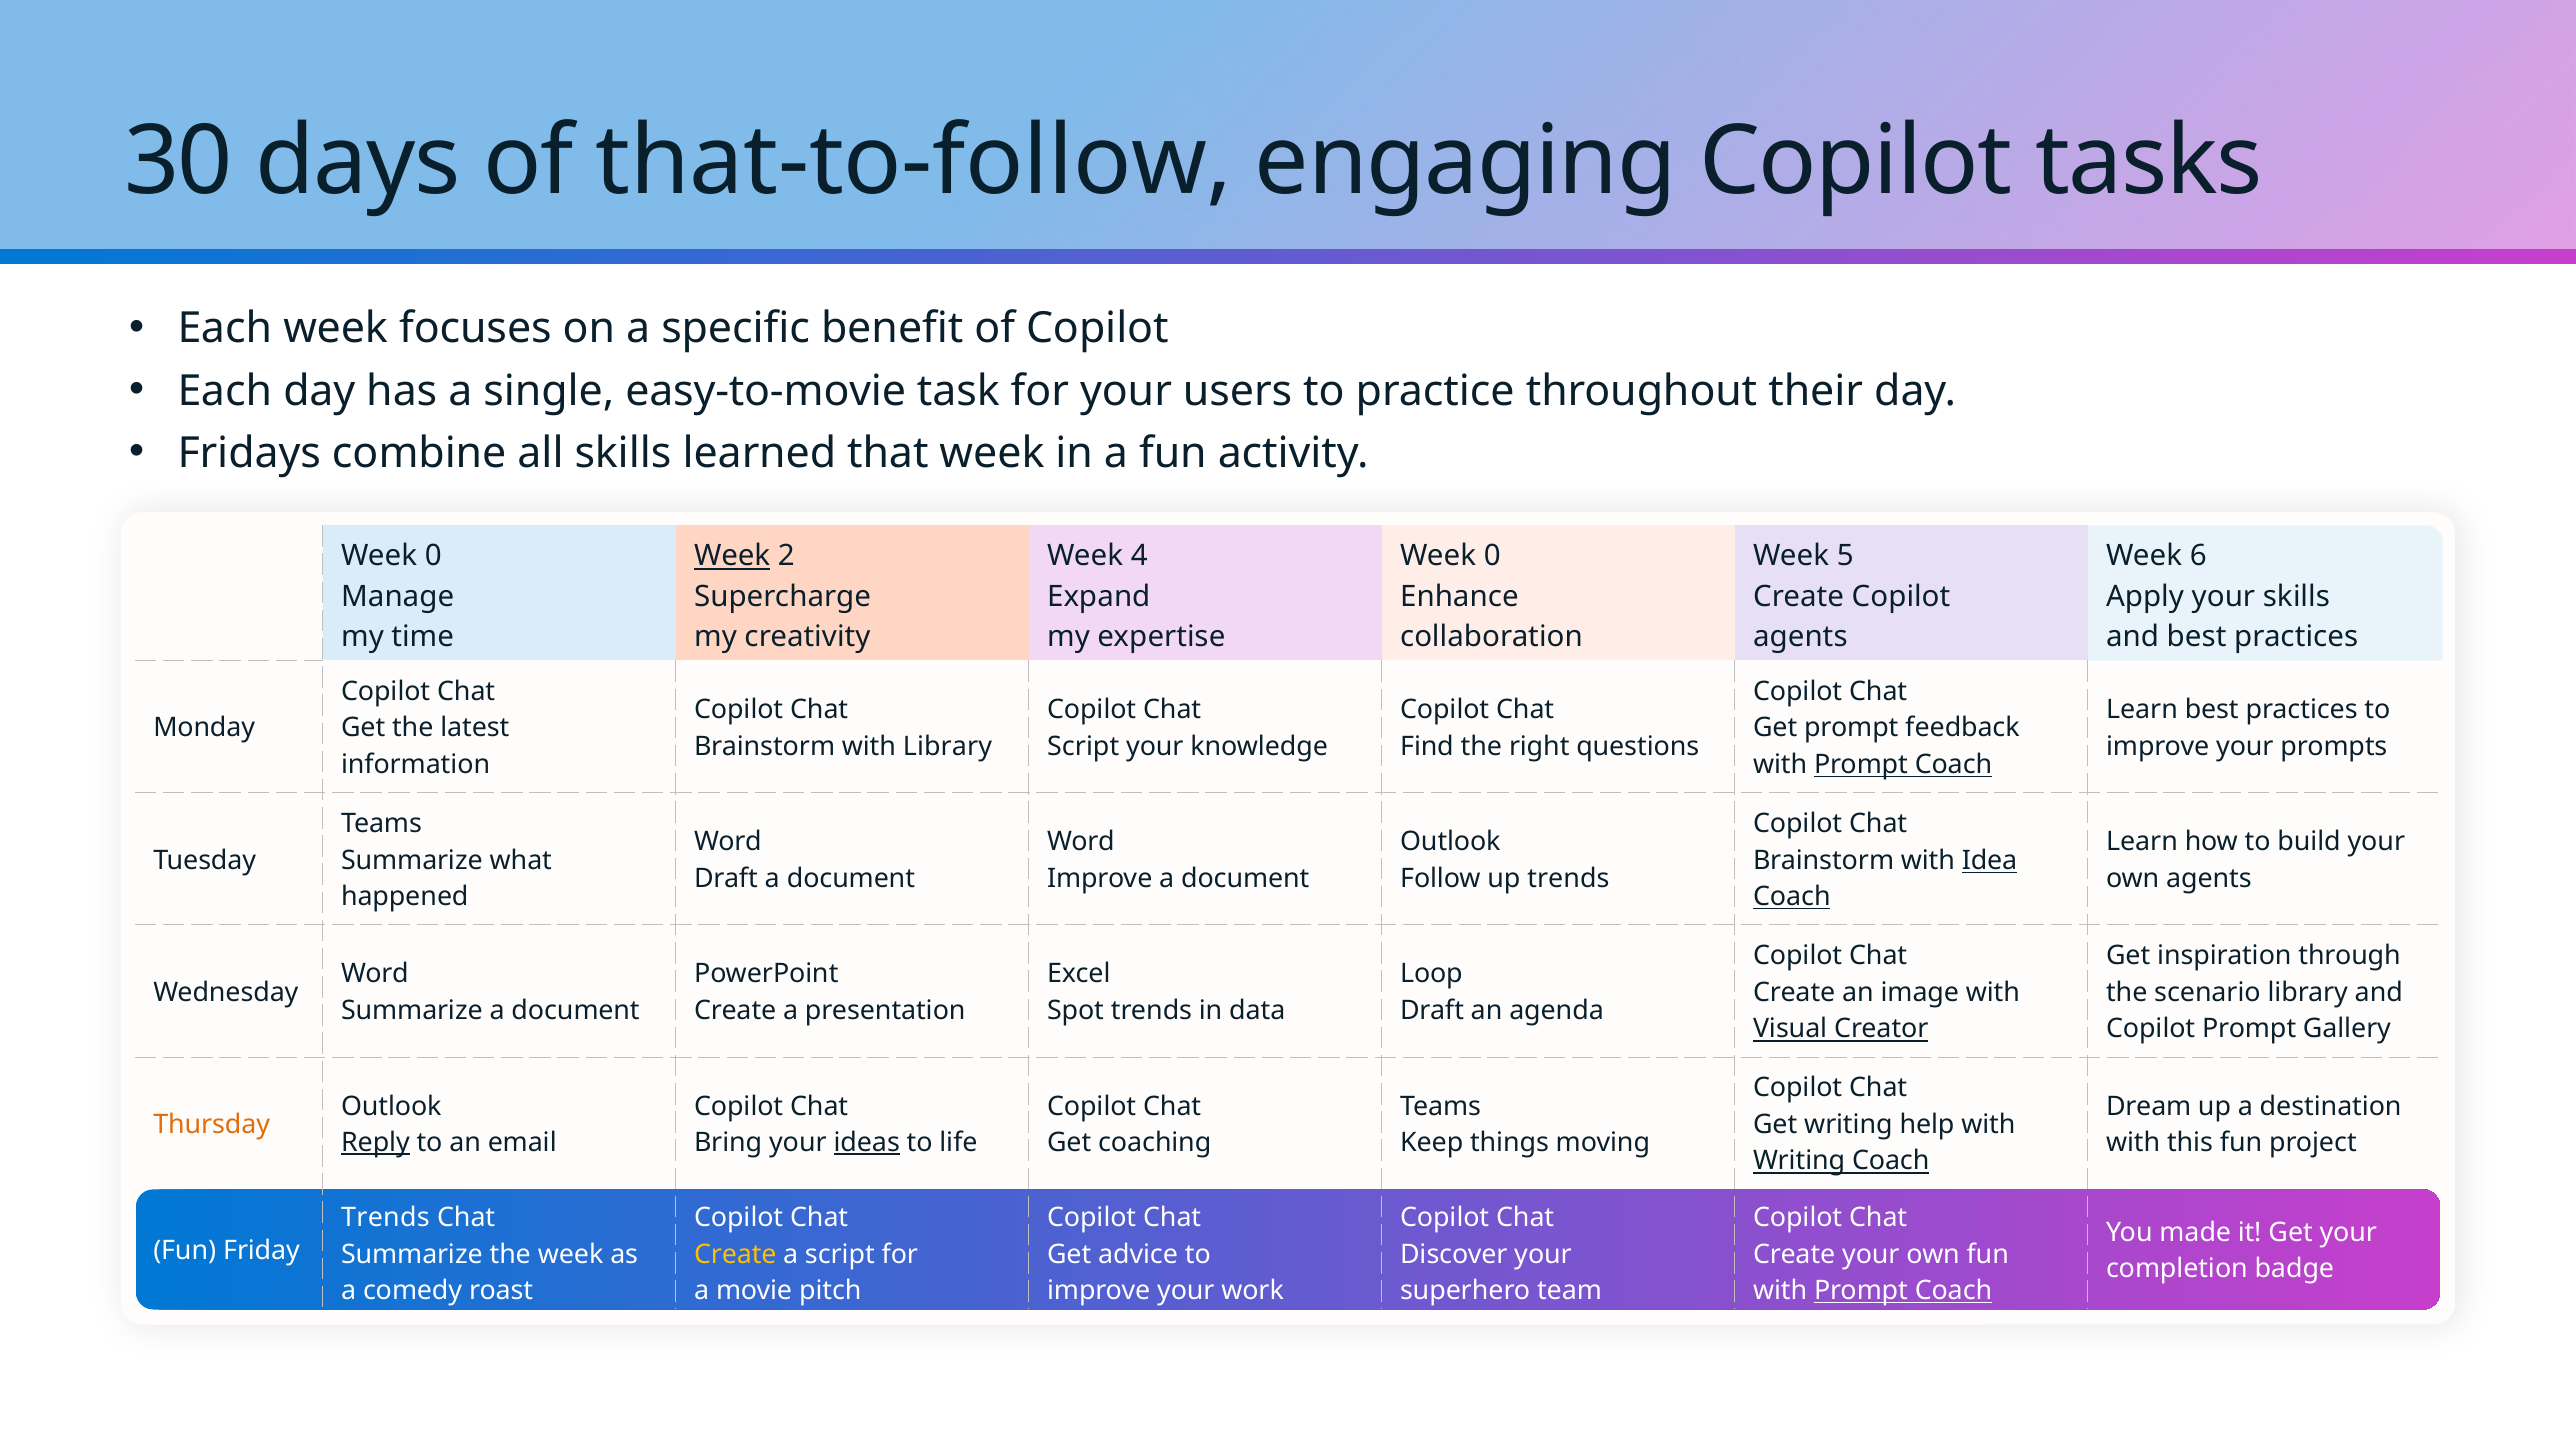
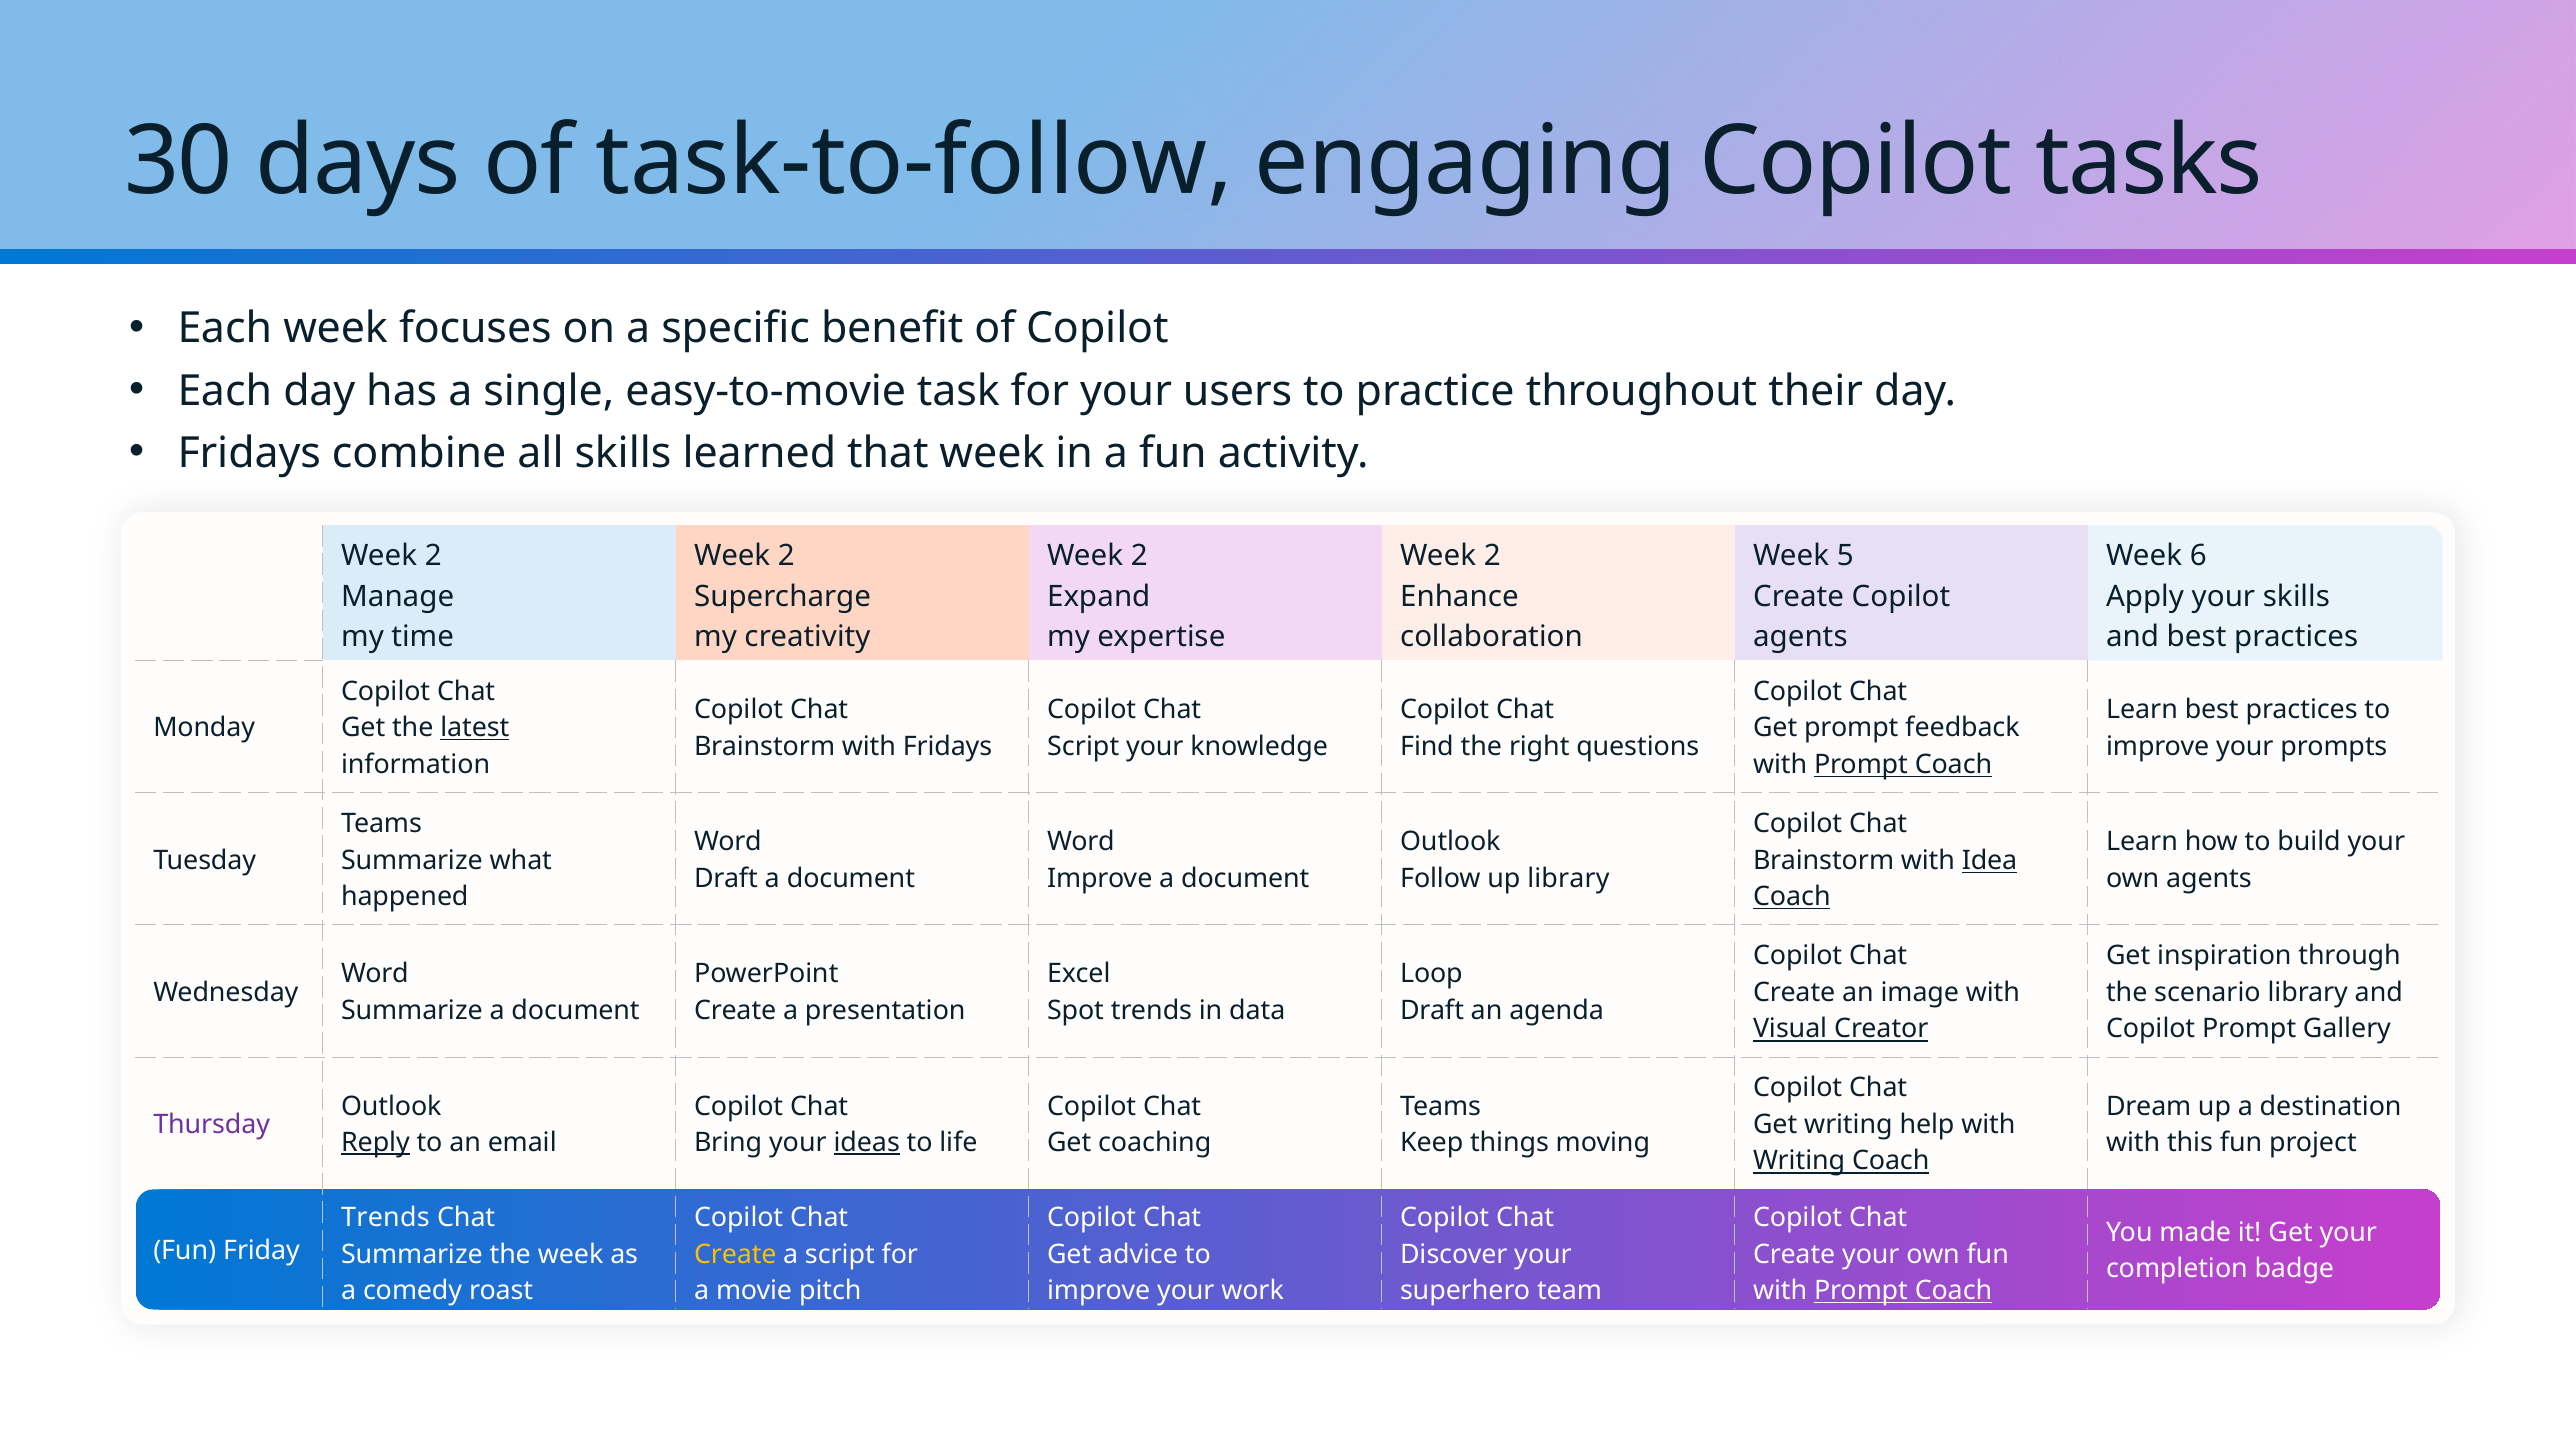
that-to-follow: that-to-follow -> task-to-follow
0 at (433, 556): 0 -> 2
Week at (732, 556) underline: present -> none
4 at (1139, 556): 4 -> 2
0 at (1492, 556): 0 -> 2
latest underline: none -> present
with Library: Library -> Fridays
up trends: trends -> library
Thursday colour: orange -> purple
